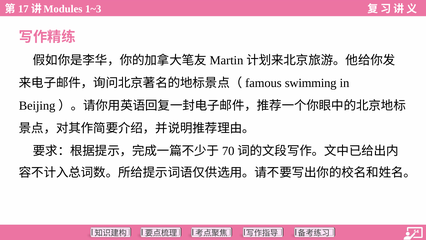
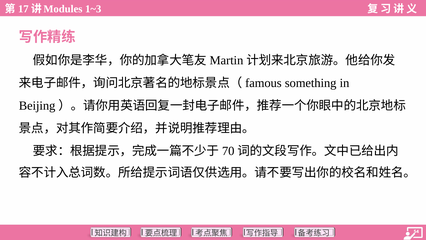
swimming: swimming -> something
